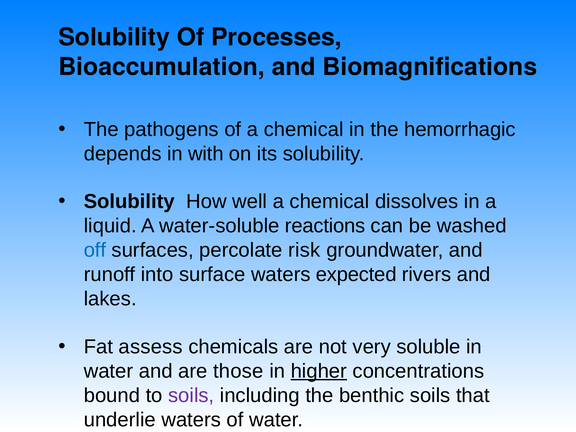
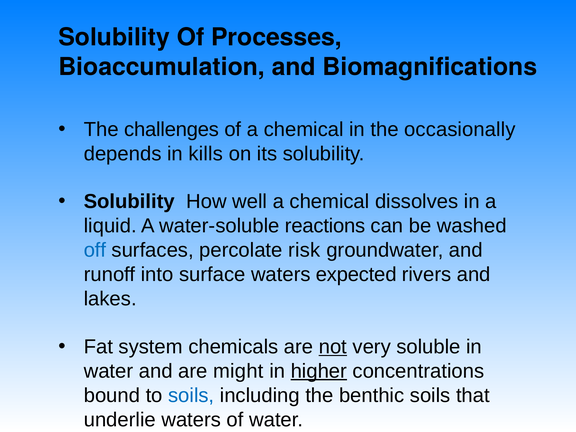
pathogens: pathogens -> challenges
hemorrhagic: hemorrhagic -> occasionally
with: with -> kills
assess: assess -> system
not underline: none -> present
those: those -> might
soils at (191, 395) colour: purple -> blue
